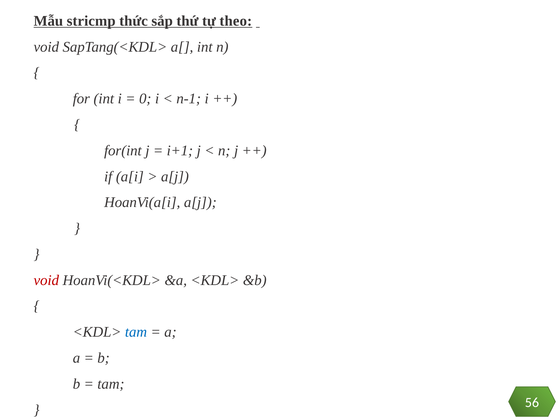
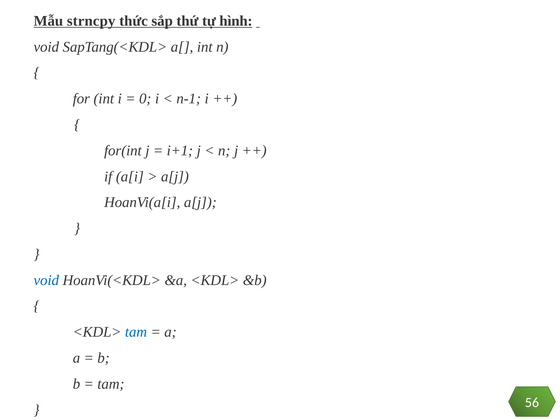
stricmp: stricmp -> strncpy
theo: theo -> hình
void at (46, 280) colour: red -> blue
